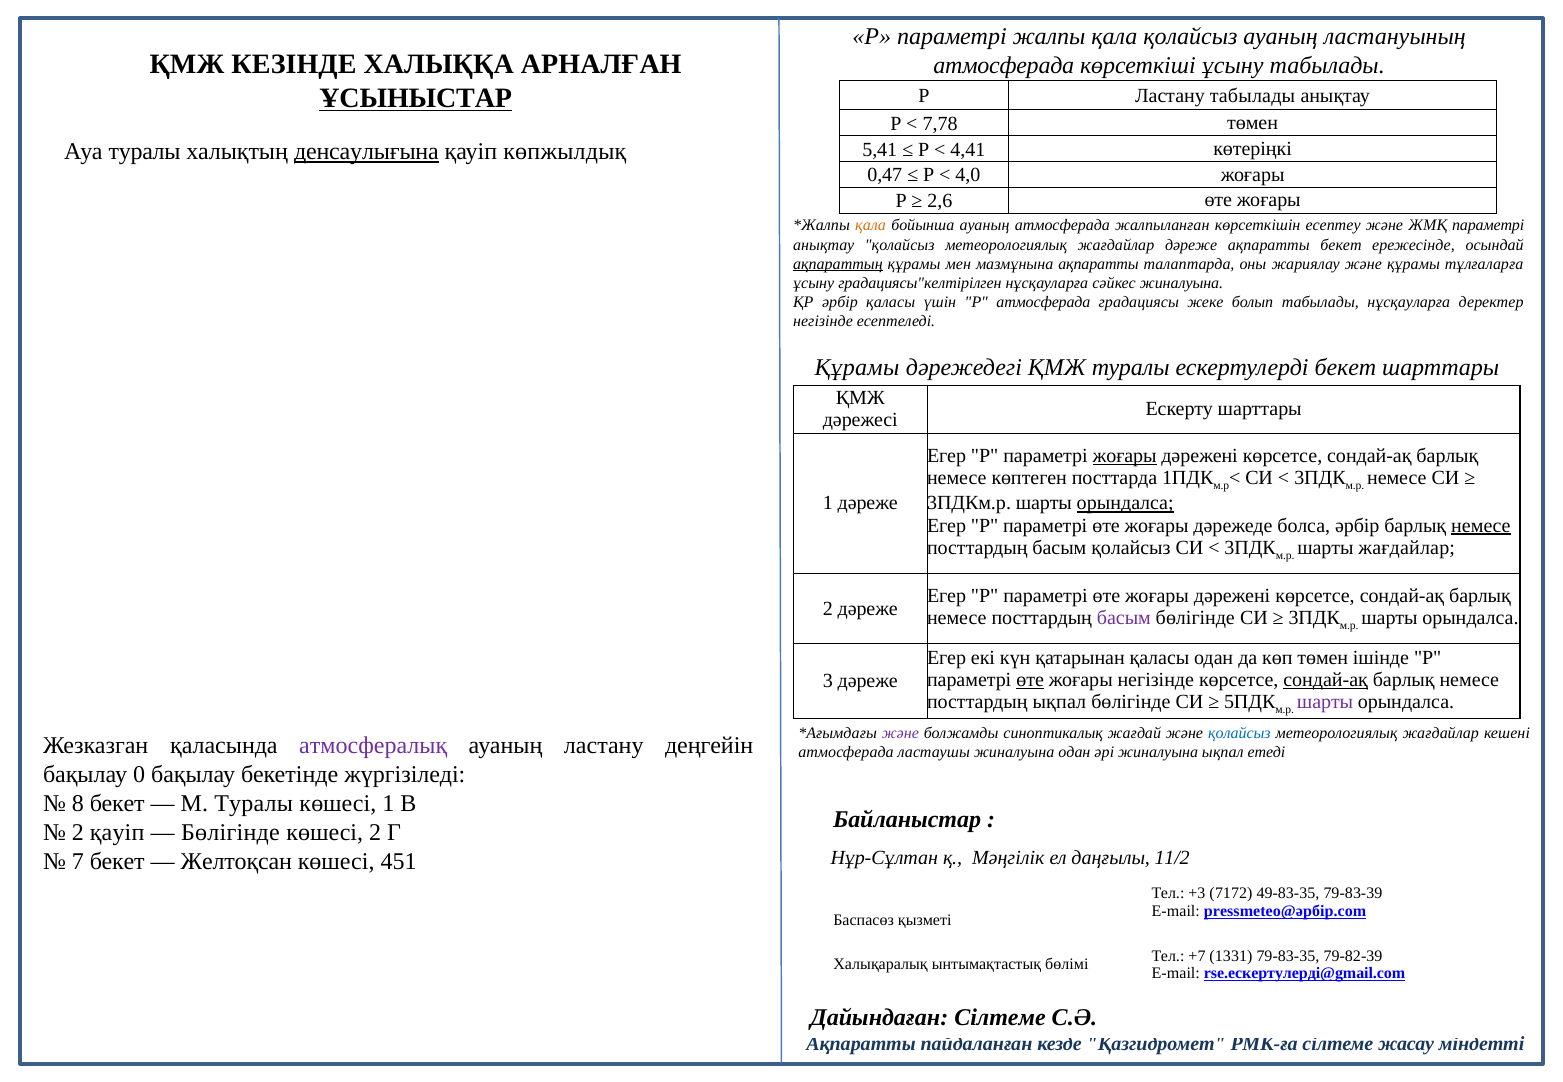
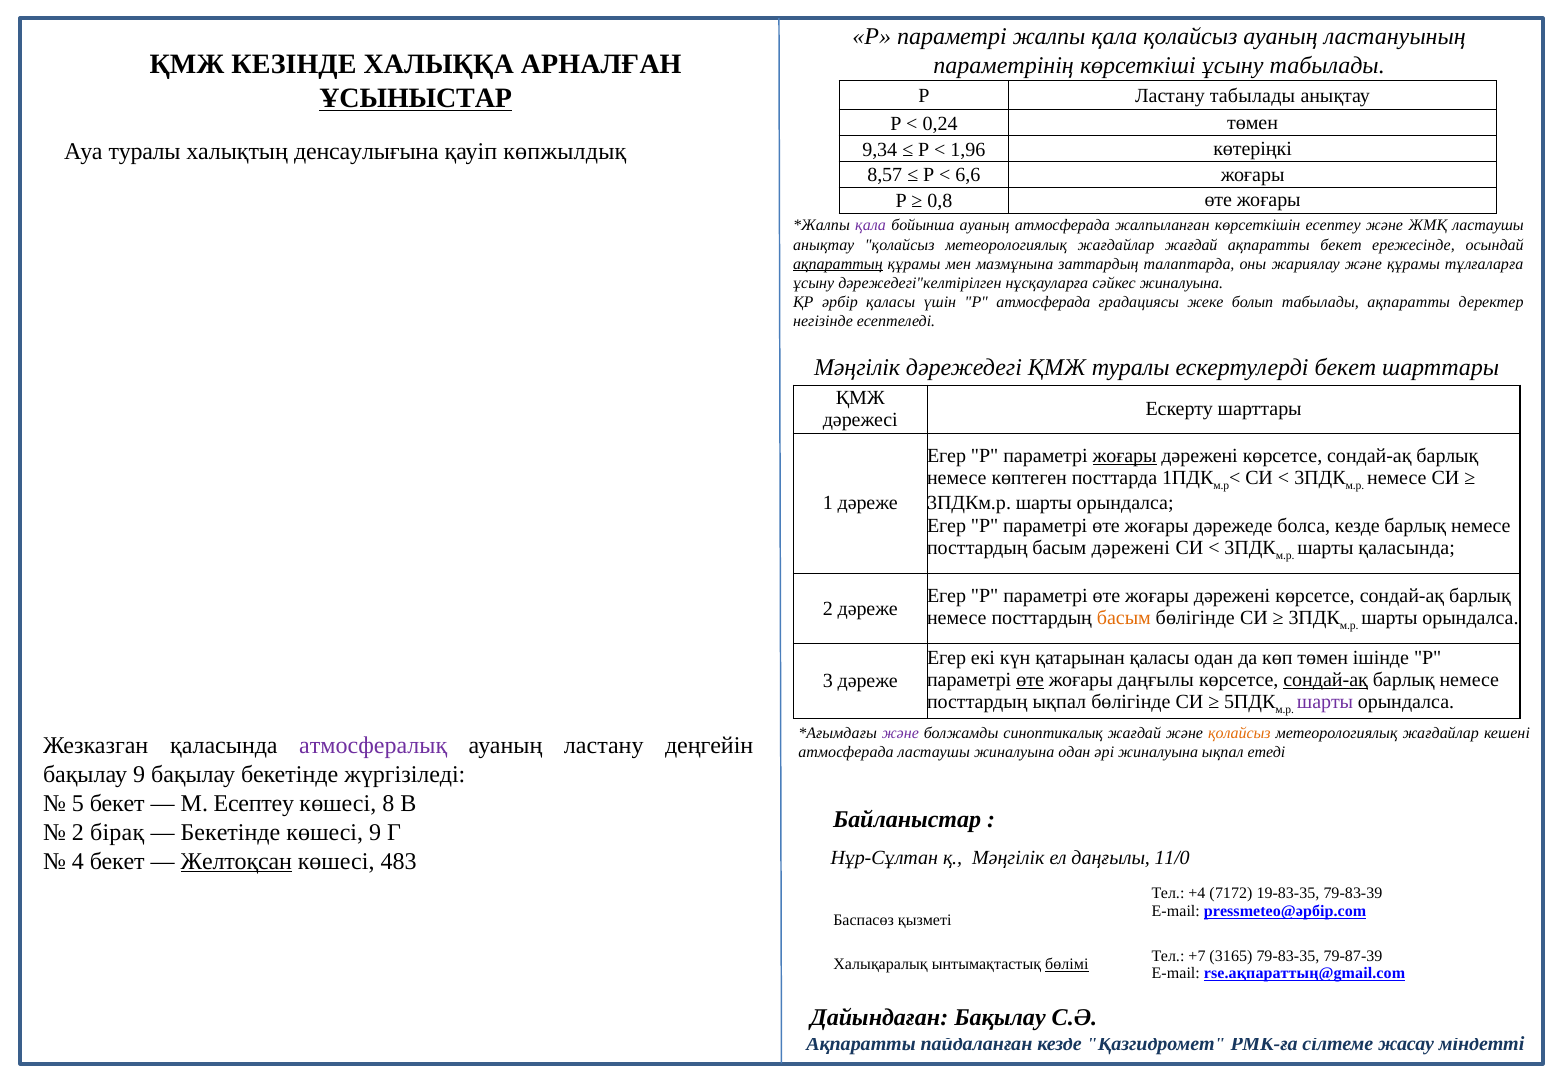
атмосферада at (1004, 66): атмосферада -> параметрінің
7,78: 7,78 -> 0,24
5,41: 5,41 -> 9,34
4,41: 4,41 -> 1,96
денсаулығына underline: present -> none
0,47: 0,47 -> 8,57
4,0: 4,0 -> 6,6
2,6: 2,6 -> 0,8
қала at (871, 226) colour: orange -> purple
ЖМҚ параметрі: параметрі -> ластаушы
жағдайлар дәреже: дәреже -> жағдай
мазмұнына ақпаратты: ақпаратты -> заттардың
градациясы"келтірілген: градациясы"келтірілген -> дәрежедегі"келтірілген
табылады нұсқауларға: нұсқауларға -> ақпаратты
Құрамы at (857, 367): Құрамы -> Мәңгілік
орындалса at (1125, 503) underline: present -> none
болса әрбір: әрбір -> кезде
немесе at (1481, 525) underline: present -> none
басым қолайсыз: қолайсыз -> дәрежені
шарты жағдайлар: жағдайлар -> қаласында
басым at (1124, 618) colour: purple -> orange
жоғары негізінде: негізінде -> даңғылы
қолайсыз at (1239, 733) colour: blue -> orange
бақылау 0: 0 -> 9
8: 8 -> 5
М Туралы: Туралы -> Есептеу
көшесі 1: 1 -> 8
2 қауіп: қауіп -> бірақ
Бөлігінде at (230, 833): Бөлігінде -> Бекетінде
көшесі 2: 2 -> 9
11/2: 11/2 -> 11/0
7: 7 -> 4
Желтоқсан underline: none -> present
451: 451 -> 483
+3: +3 -> +4
49-83-35: 49-83-35 -> 19-83-35
1331: 1331 -> 3165
79-82-39: 79-82-39 -> 79-87-39
бөлімі underline: none -> present
rse.ескертулерді@gmail.com: rse.ескертулерді@gmail.com -> rse.ақпараттың@gmail.com
Дайындаған Сілтеме: Сілтеме -> Бақылау
